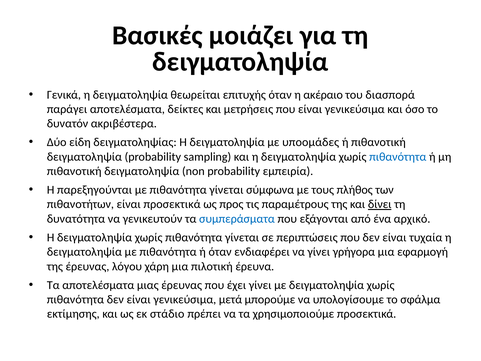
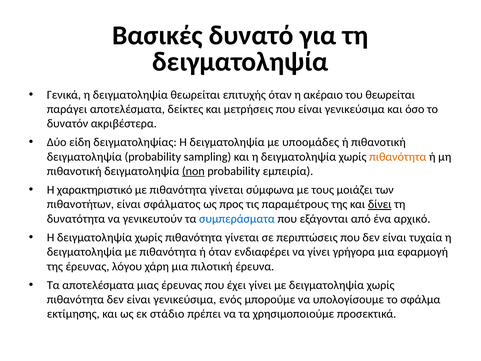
μοιάζει: μοιάζει -> δυνατό
του διασπορά: διασπορά -> θεωρείται
πιθανότητα at (398, 157) colour: blue -> orange
non underline: none -> present
παρεξηγούνται: παρεξηγούνται -> χαρακτηριστικό
πλήθος: πλήθος -> μοιάζει
είναι προσεκτικά: προσεκτικά -> σφάλματος
μετά: μετά -> ενός
